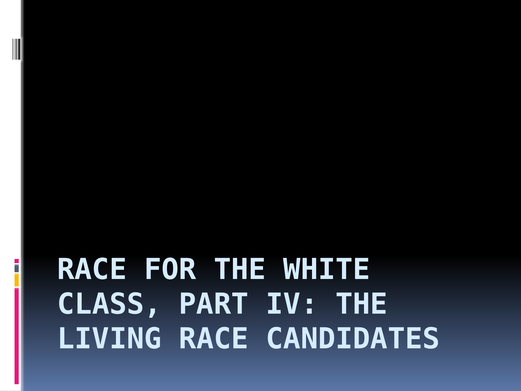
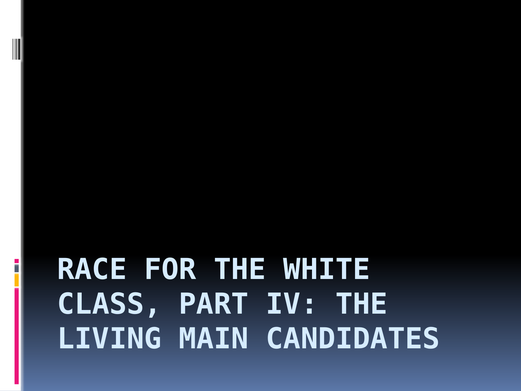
LIVING RACE: RACE -> MAIN
